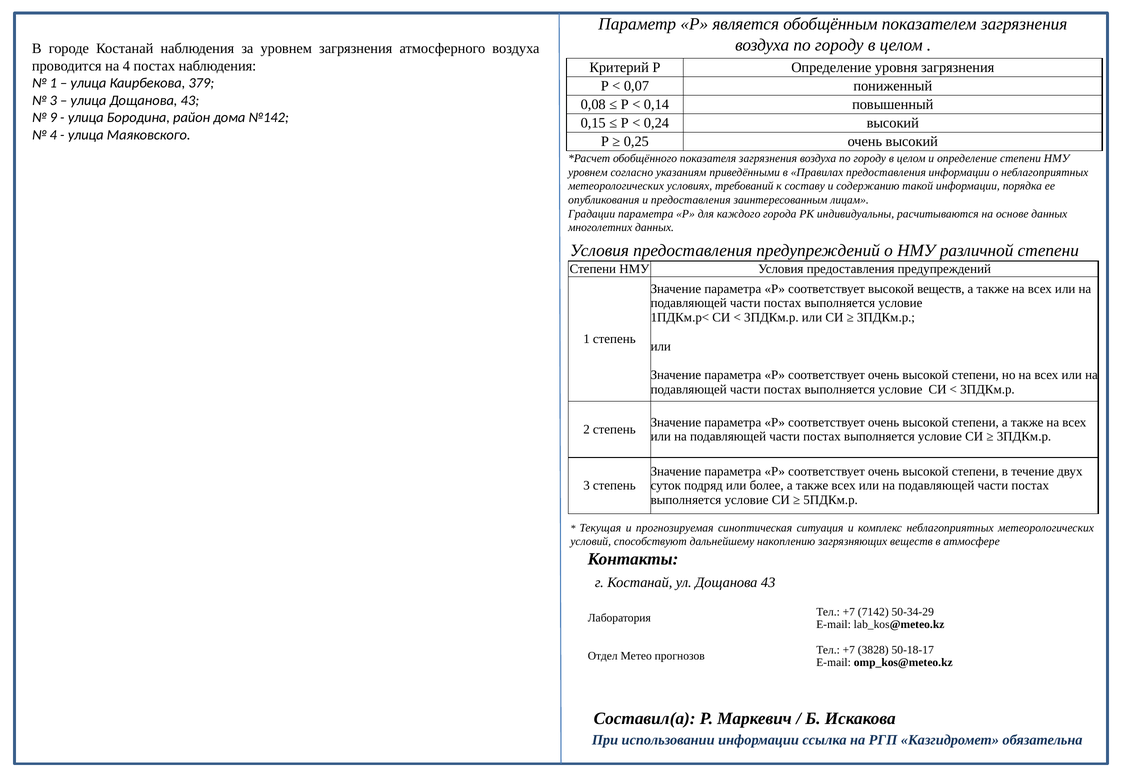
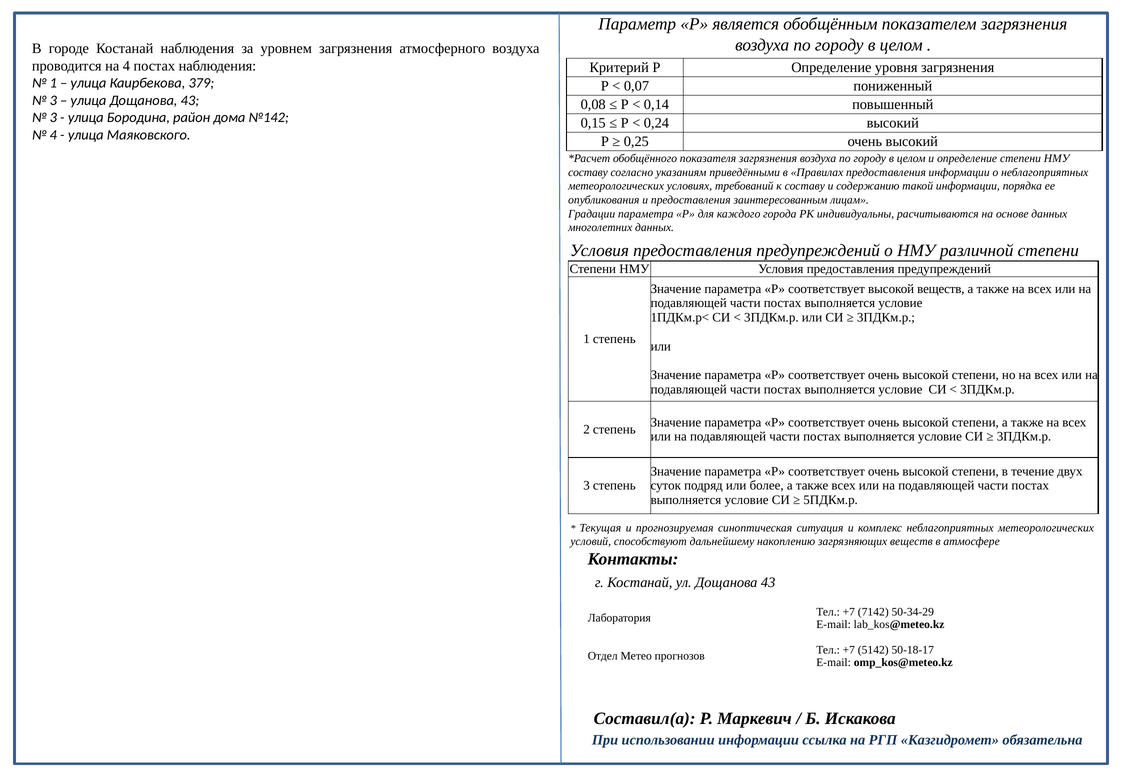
9 at (53, 118): 9 -> 3
уровнем at (588, 172): уровнем -> составу
3828: 3828 -> 5142
